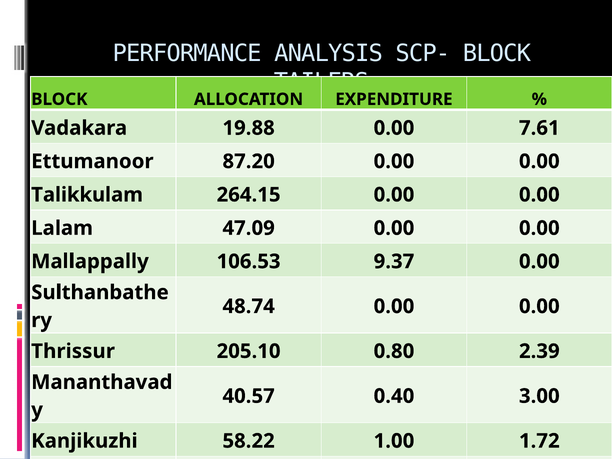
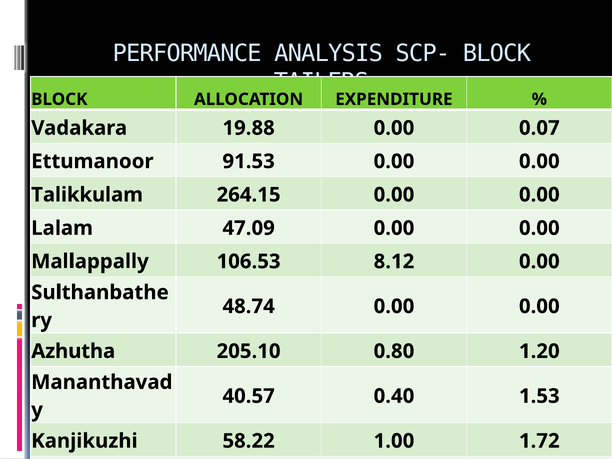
7.61: 7.61 -> 0.07
87.20: 87.20 -> 91.53
9.37: 9.37 -> 8.12
Thrissur: Thrissur -> Azhutha
2.39: 2.39 -> 1.20
3.00: 3.00 -> 1.53
